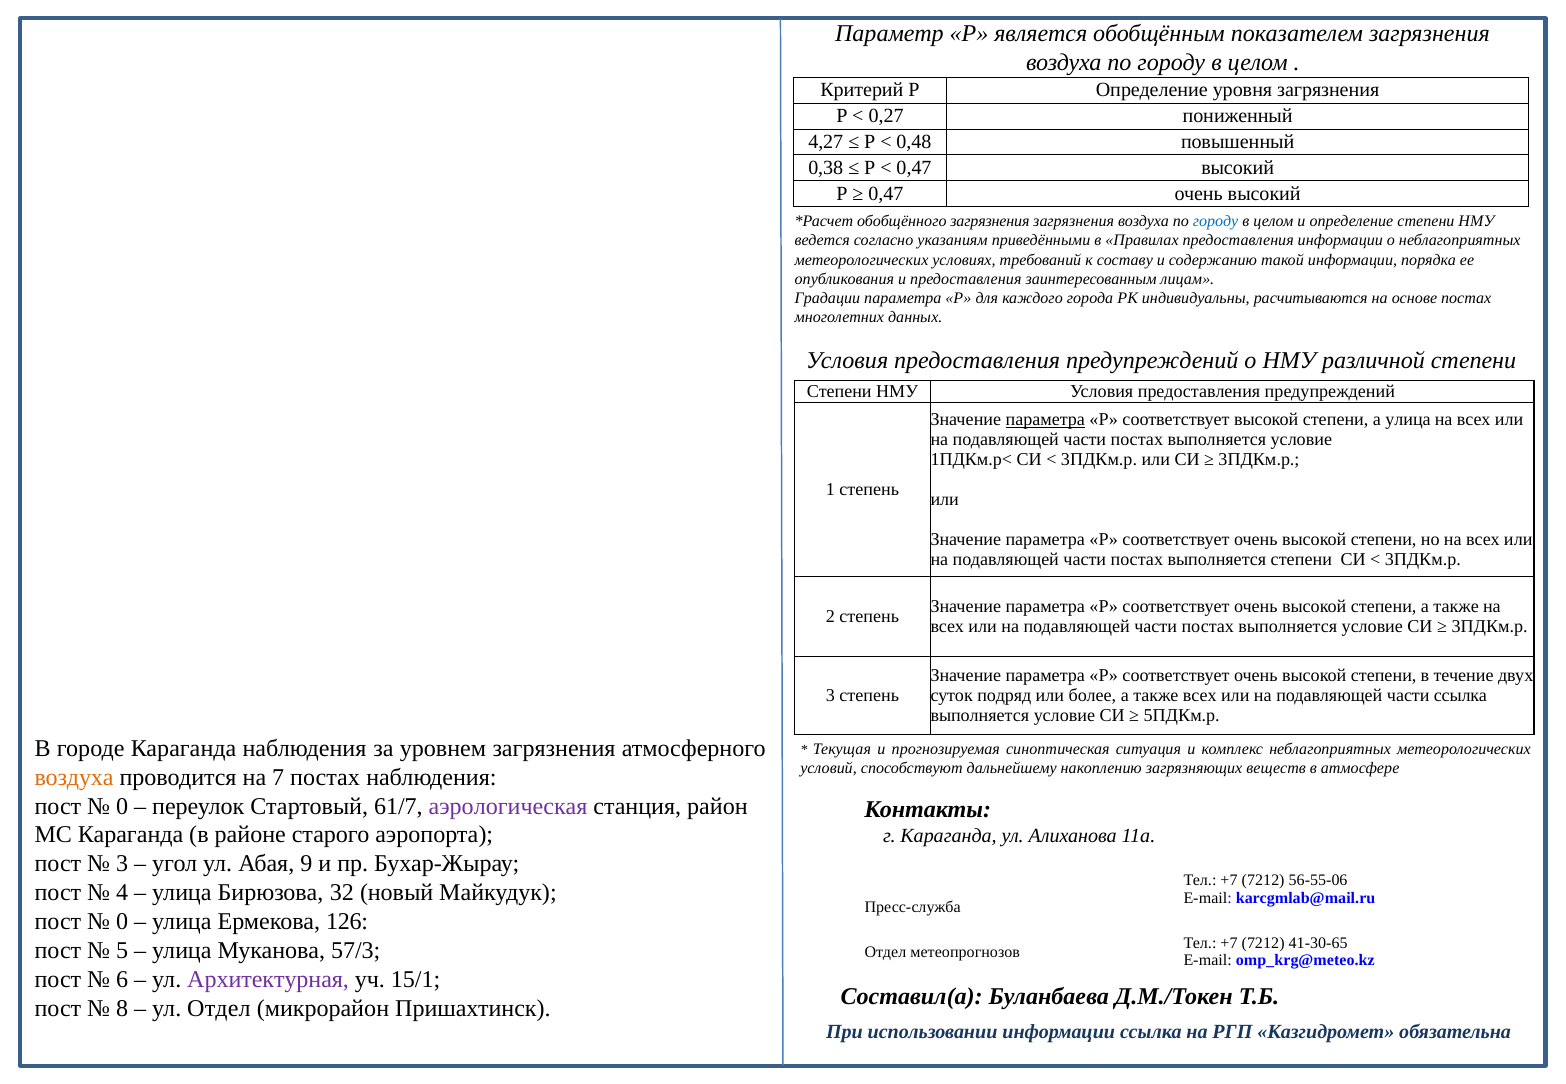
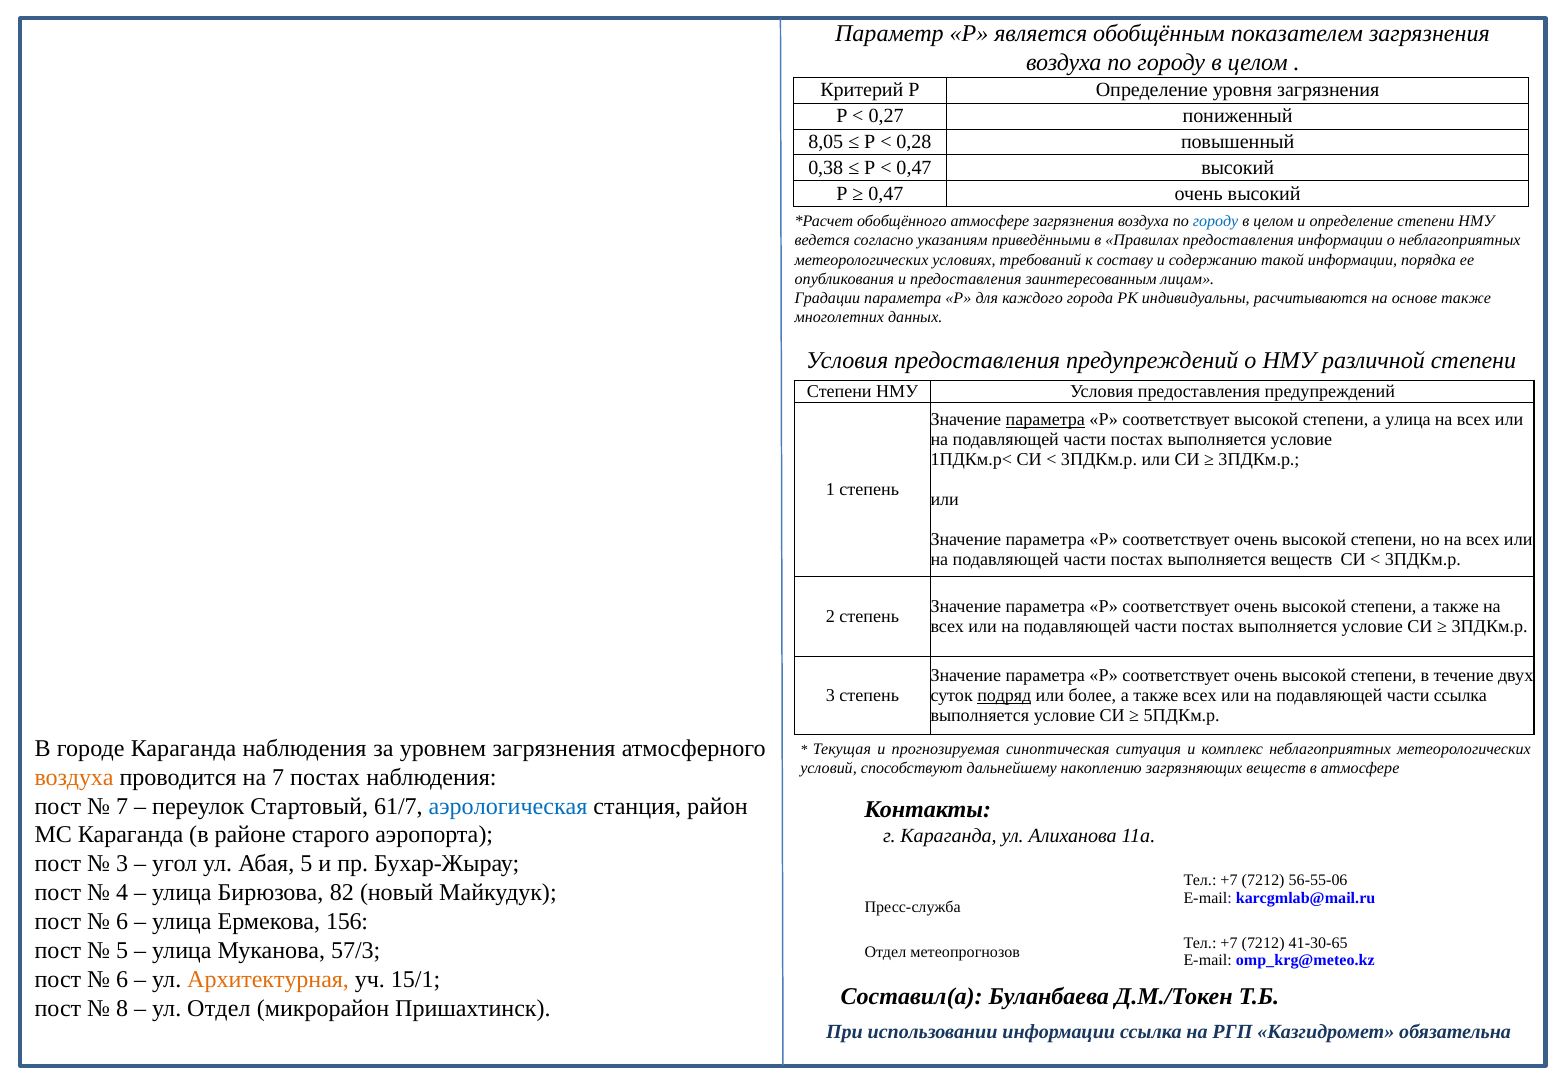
4,27: 4,27 -> 8,05
0,48: 0,48 -> 0,28
обобщённого загрязнения: загрязнения -> атмосфере
основе постах: постах -> также
выполняется степени: степени -> веществ
подряд underline: none -> present
0 at (122, 806): 0 -> 7
аэрологическая colour: purple -> blue
Абая 9: 9 -> 5
32: 32 -> 82
0 at (122, 922): 0 -> 6
126: 126 -> 156
Архитектурная colour: purple -> orange
